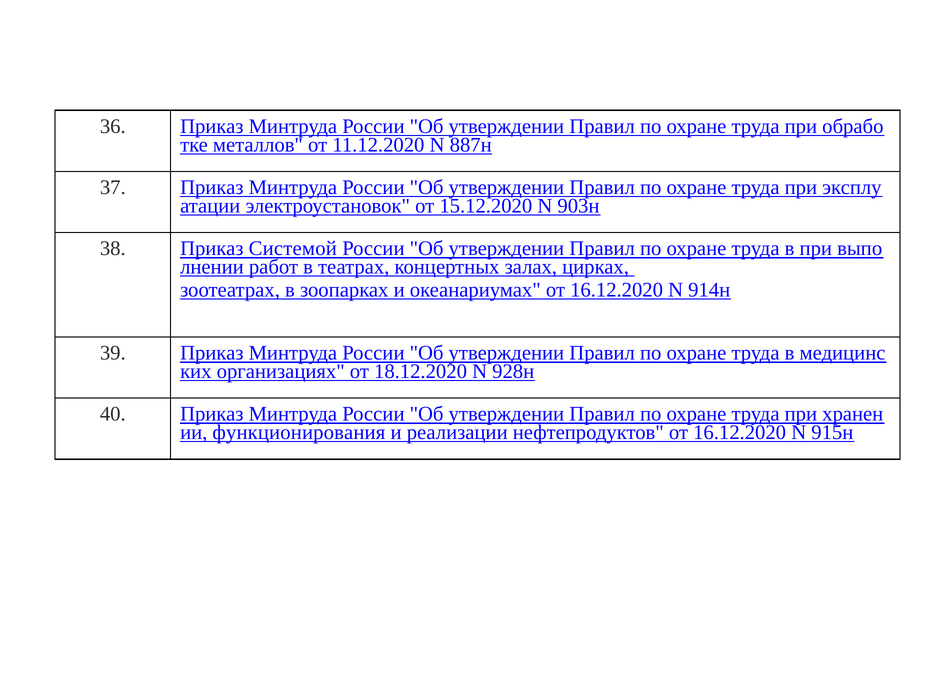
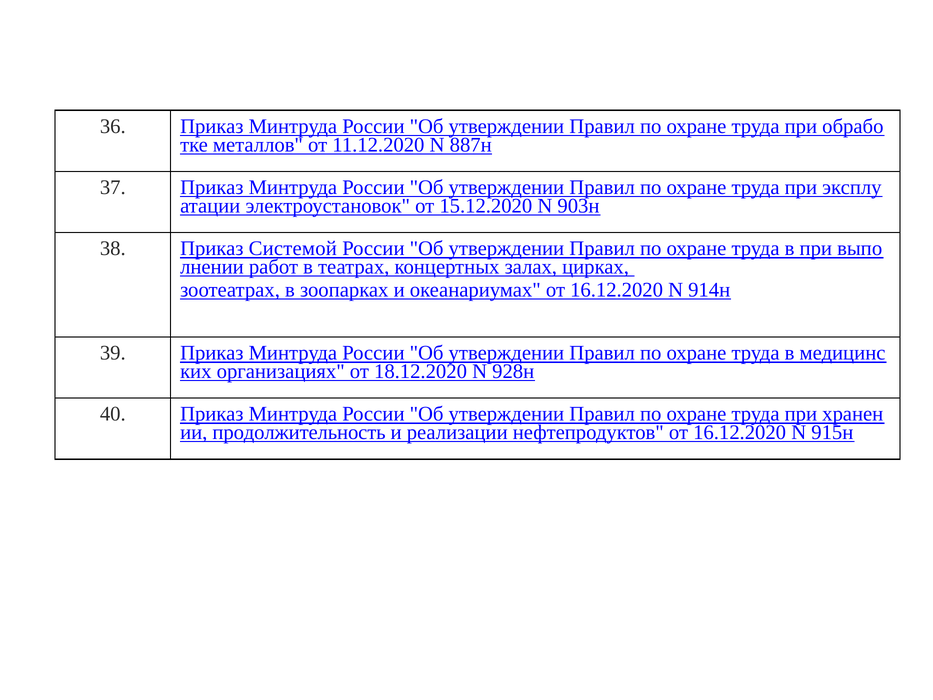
функционирования: функционирования -> продолжительность
